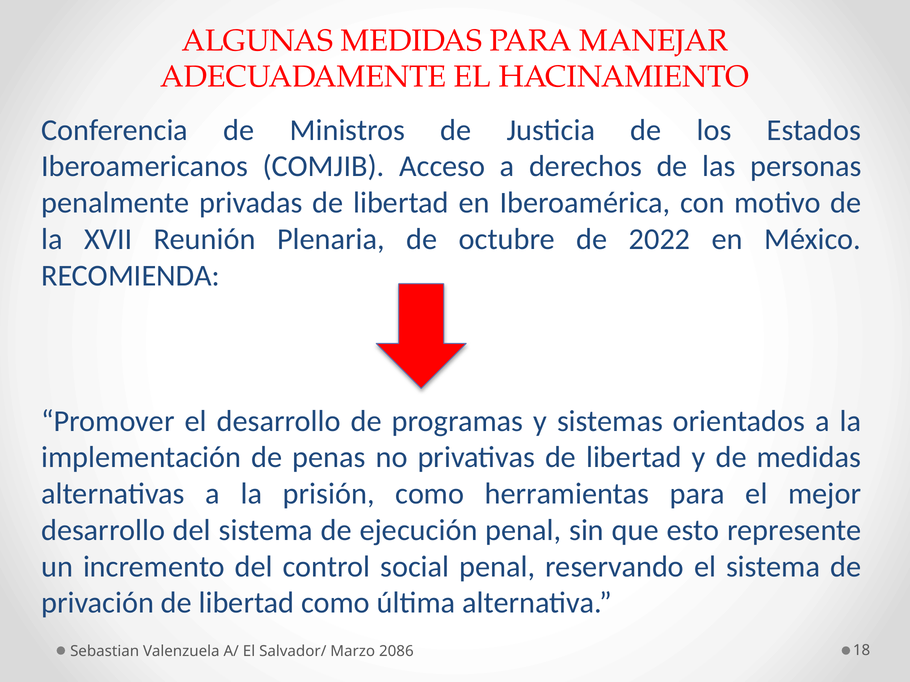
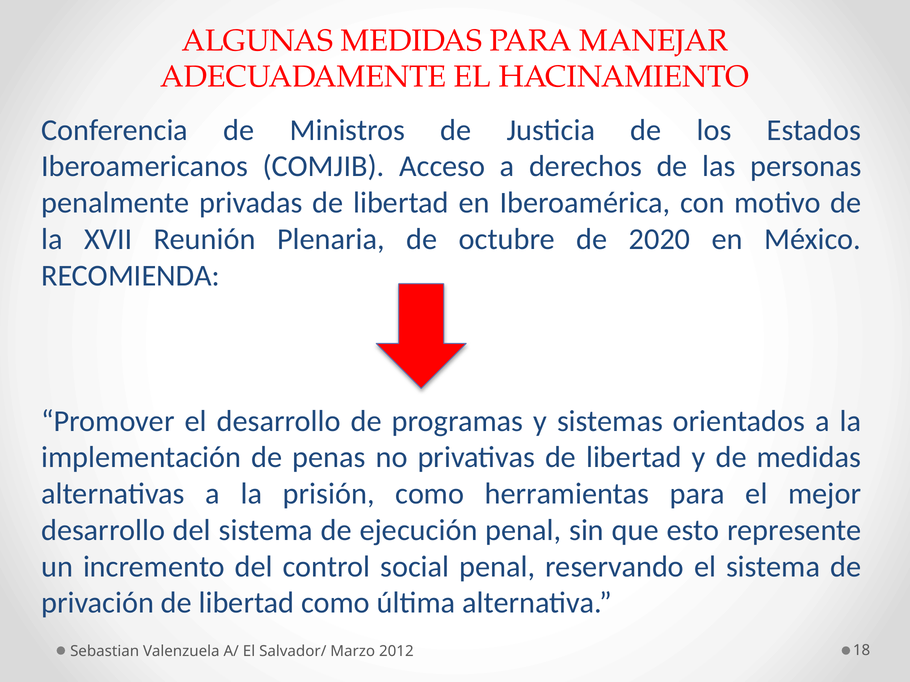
2022: 2022 -> 2020
2086: 2086 -> 2012
